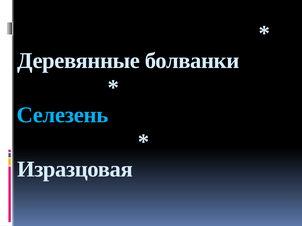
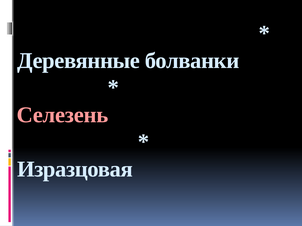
Селезень colour: light blue -> pink
